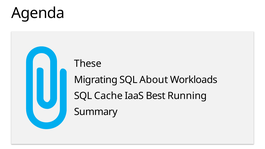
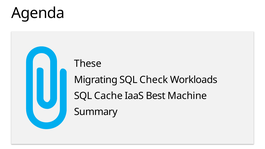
About: About -> Check
Running: Running -> Machine
